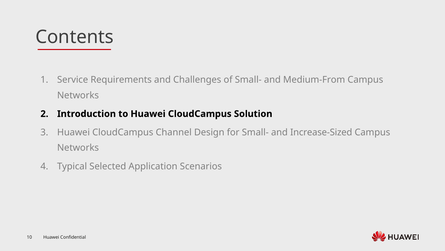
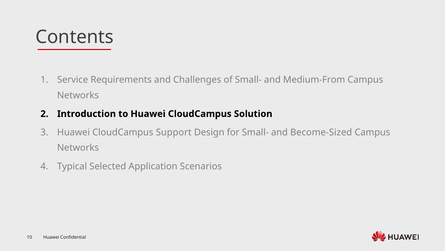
Channel: Channel -> Support
Increase-Sized: Increase-Sized -> Become-Sized
